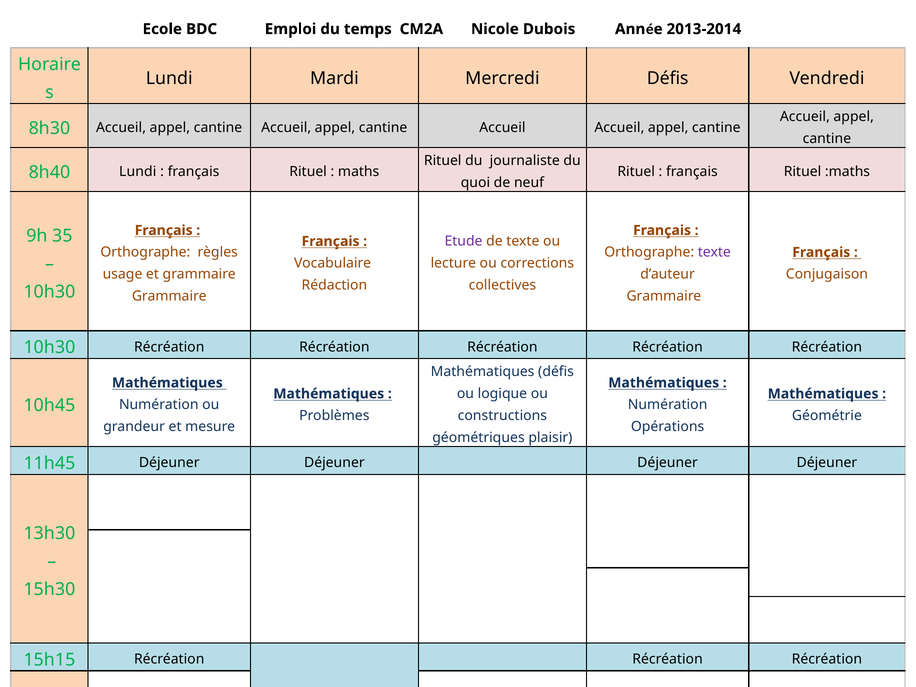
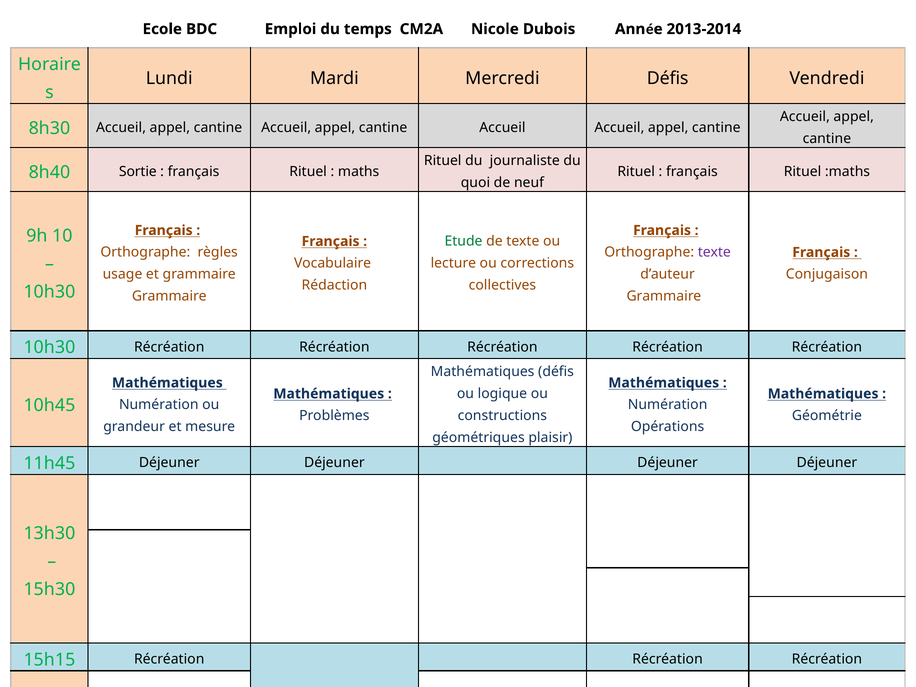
8h40 Lundi: Lundi -> Sortie
35: 35 -> 10
Etude colour: purple -> green
